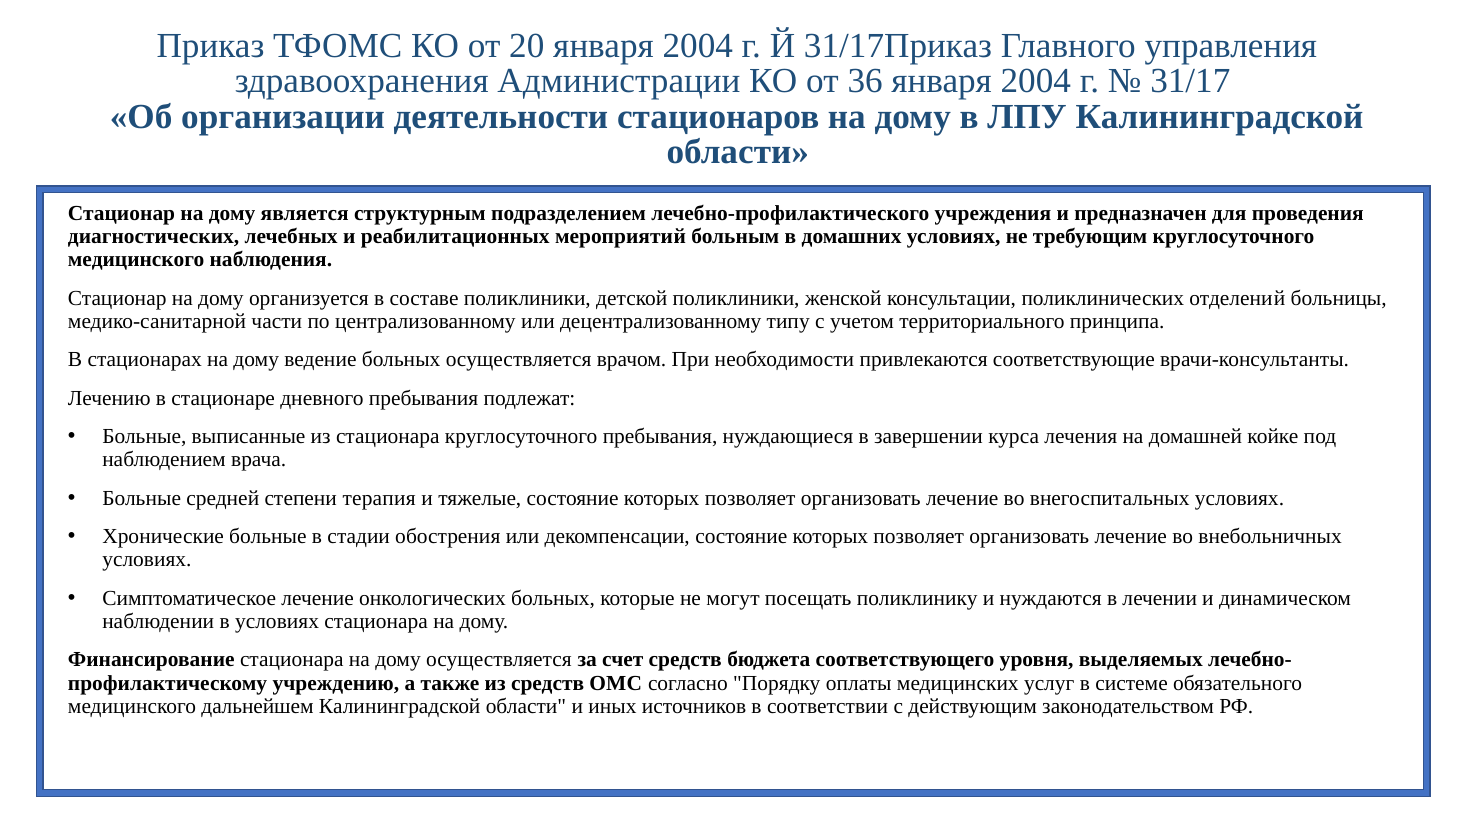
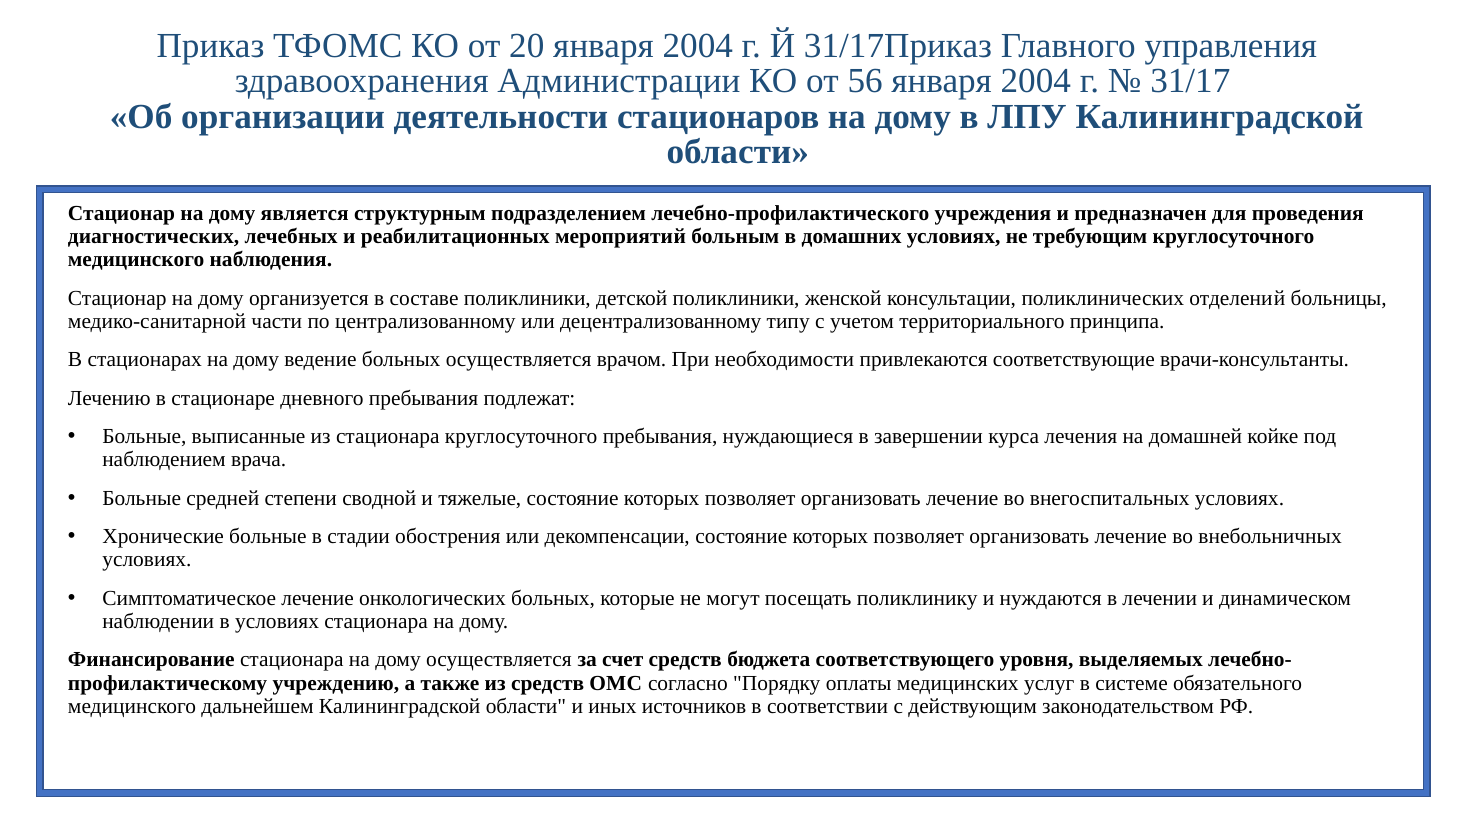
36: 36 -> 56
терапия: терапия -> сводной
